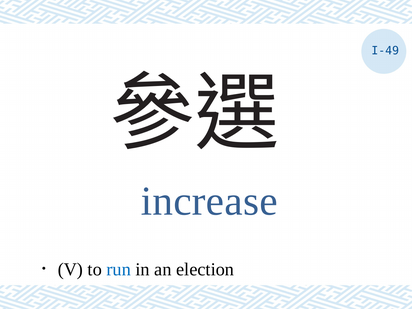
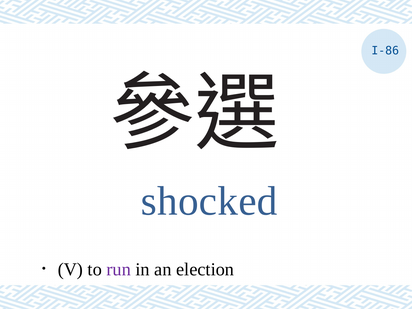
I-49: I-49 -> I-86
increase: increase -> shocked
run colour: blue -> purple
